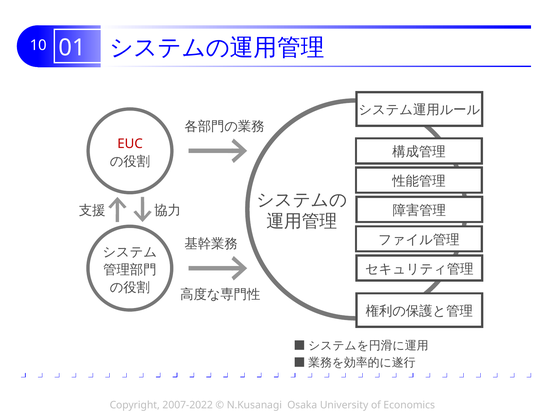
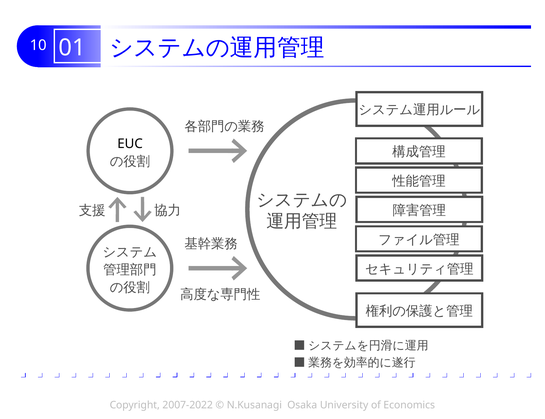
EUC colour: red -> black
